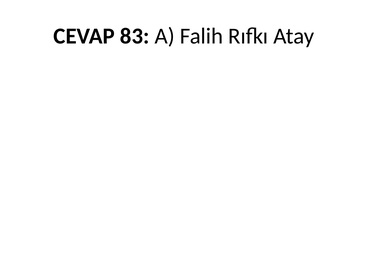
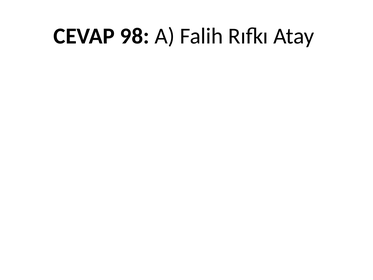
83: 83 -> 98
